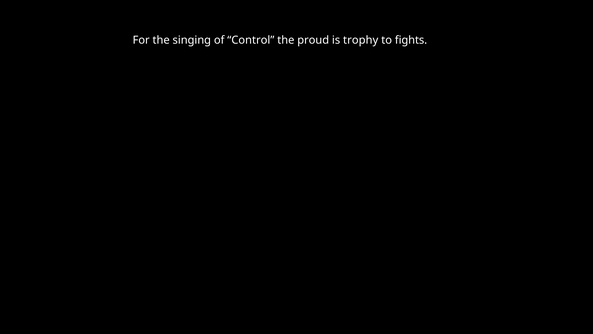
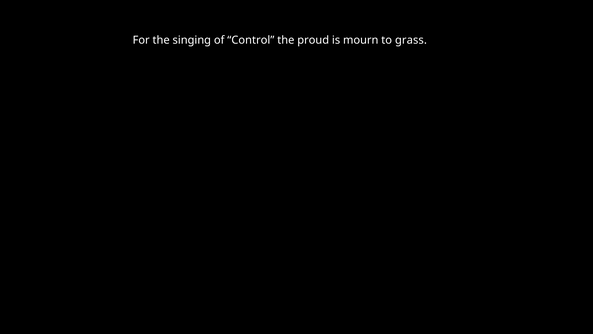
trophy: trophy -> mourn
fights: fights -> grass
